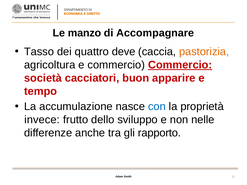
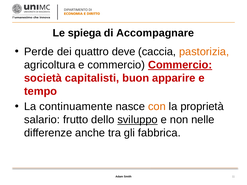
manzo: manzo -> spiega
Tasso: Tasso -> Perde
cacciatori: cacciatori -> capitalisti
accumulazione: accumulazione -> continuamente
con colour: blue -> orange
invece: invece -> salario
sviluppo underline: none -> present
rapporto: rapporto -> fabbrica
